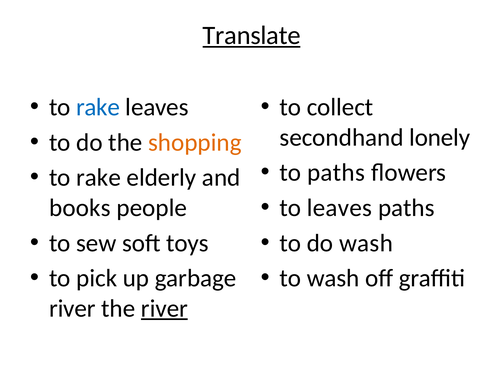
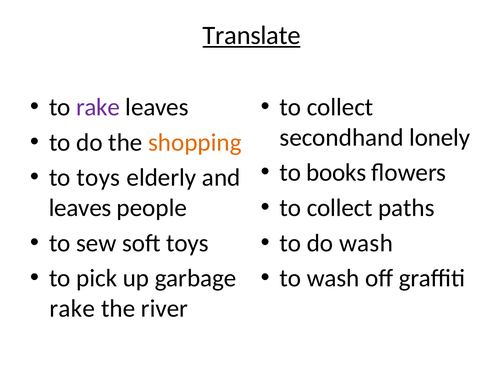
rake at (98, 107) colour: blue -> purple
to paths: paths -> books
rake at (98, 178): rake -> toys
leaves at (339, 208): leaves -> collect
books at (80, 208): books -> leaves
river at (72, 309): river -> rake
river at (164, 309) underline: present -> none
